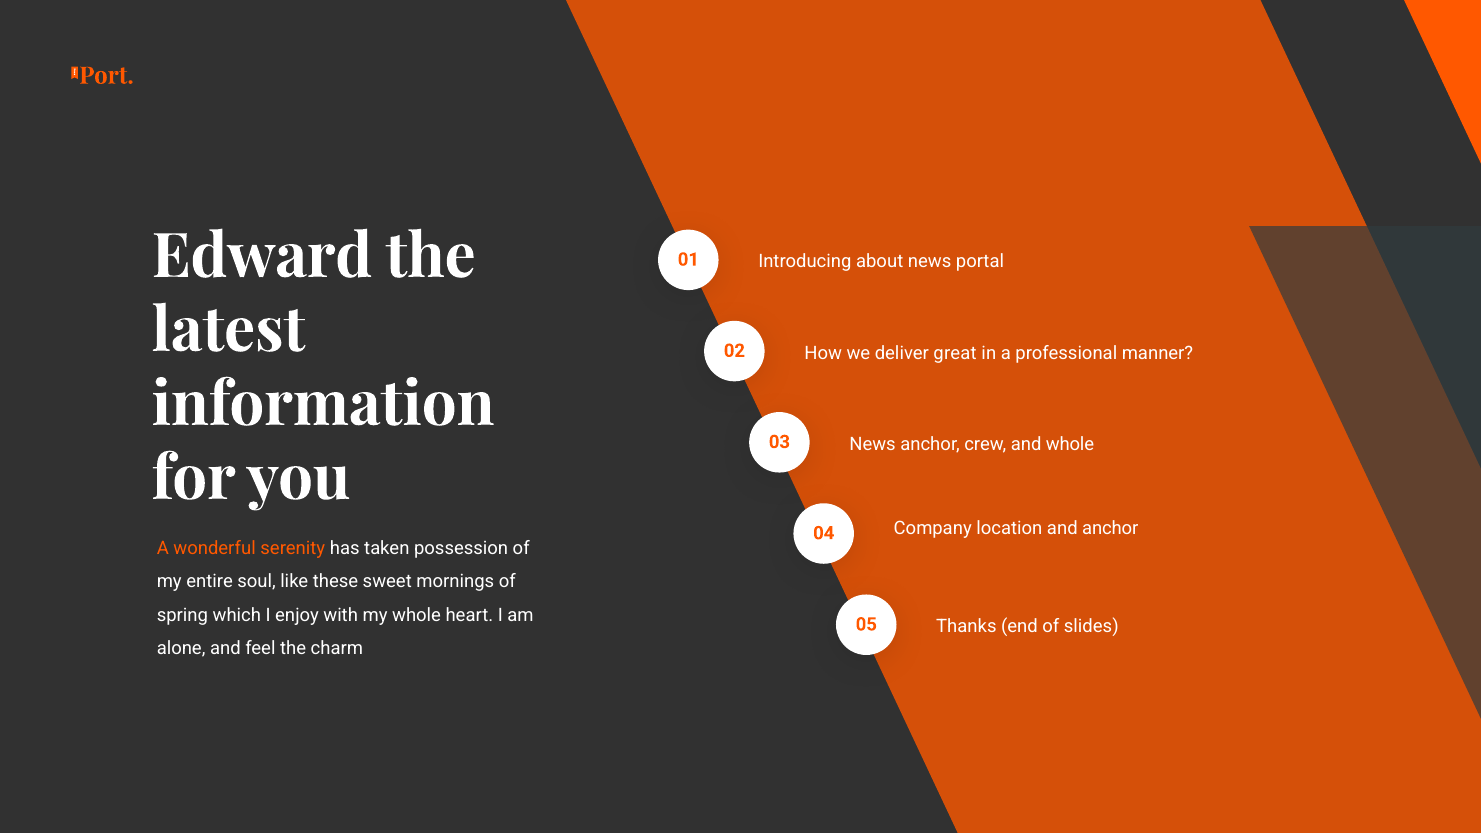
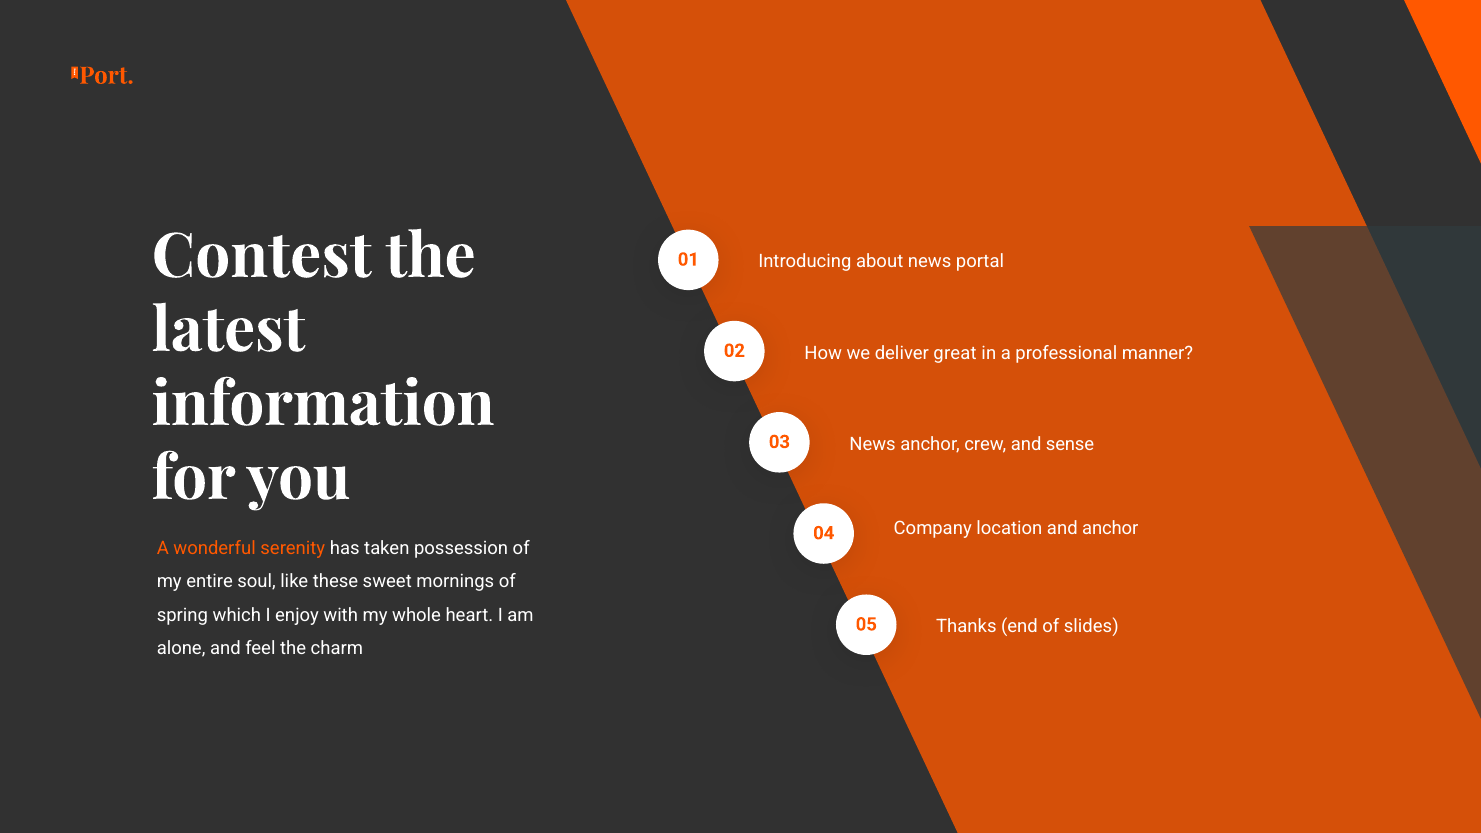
Edward: Edward -> Contest
and whole: whole -> sense
